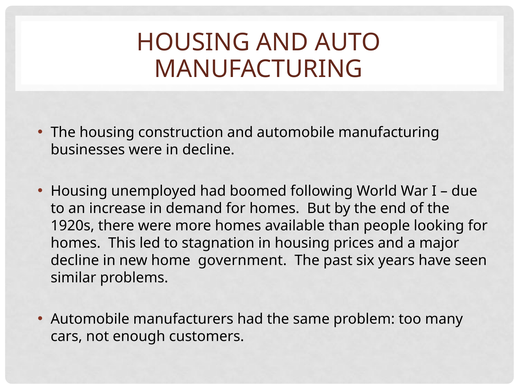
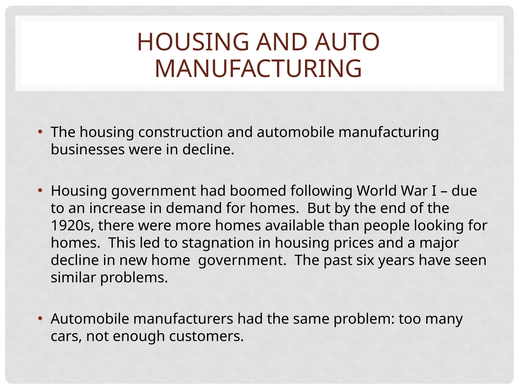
Housing unemployed: unemployed -> government
